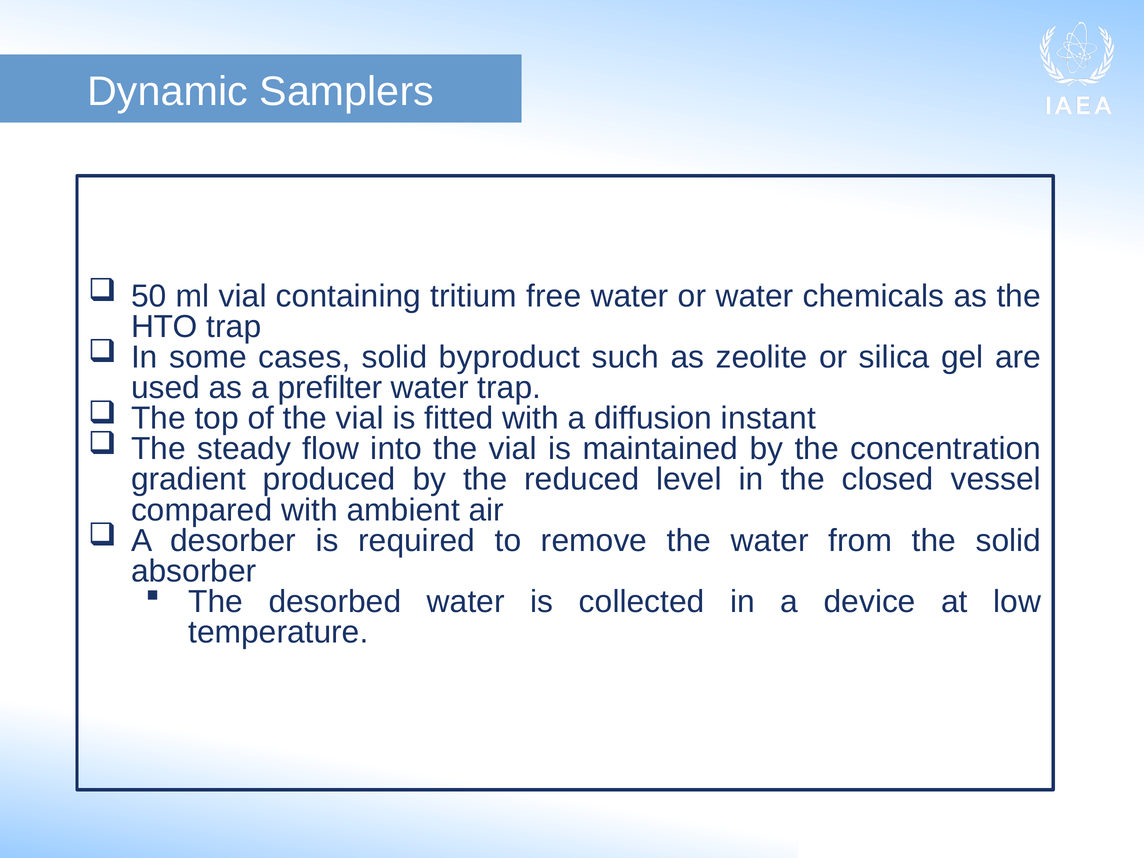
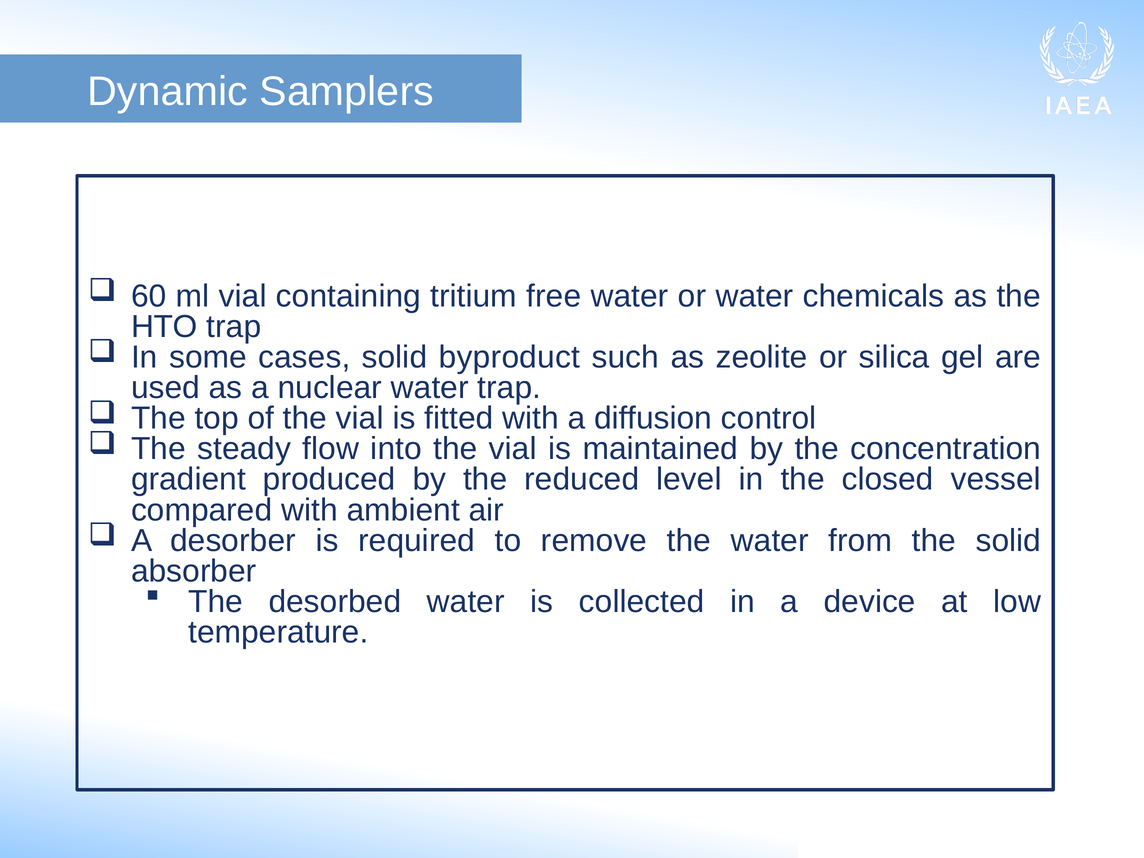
50: 50 -> 60
prefilter: prefilter -> nuclear
instant: instant -> control
